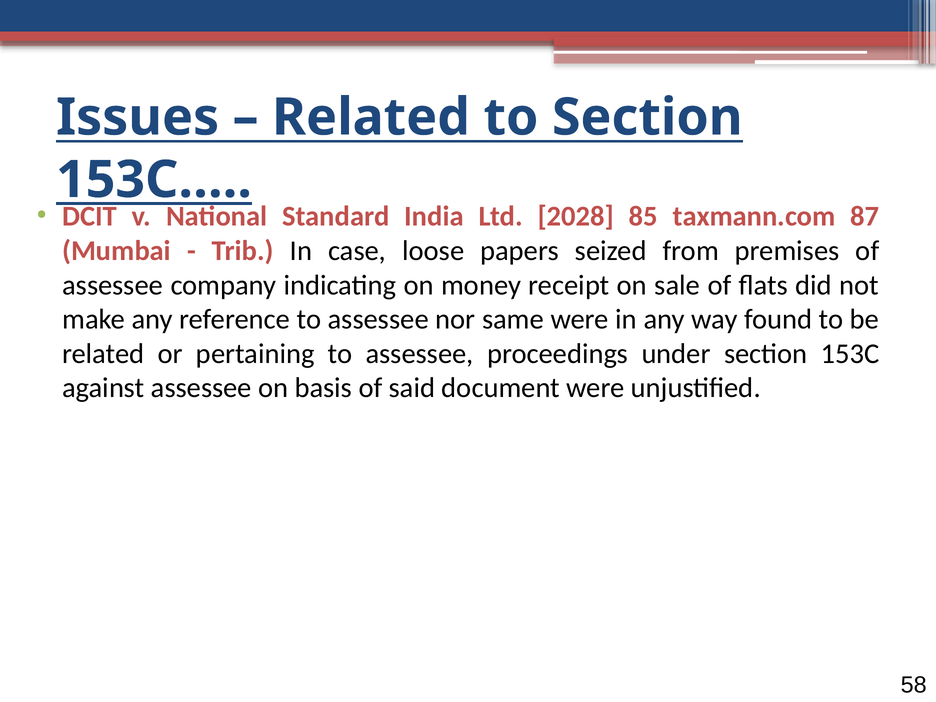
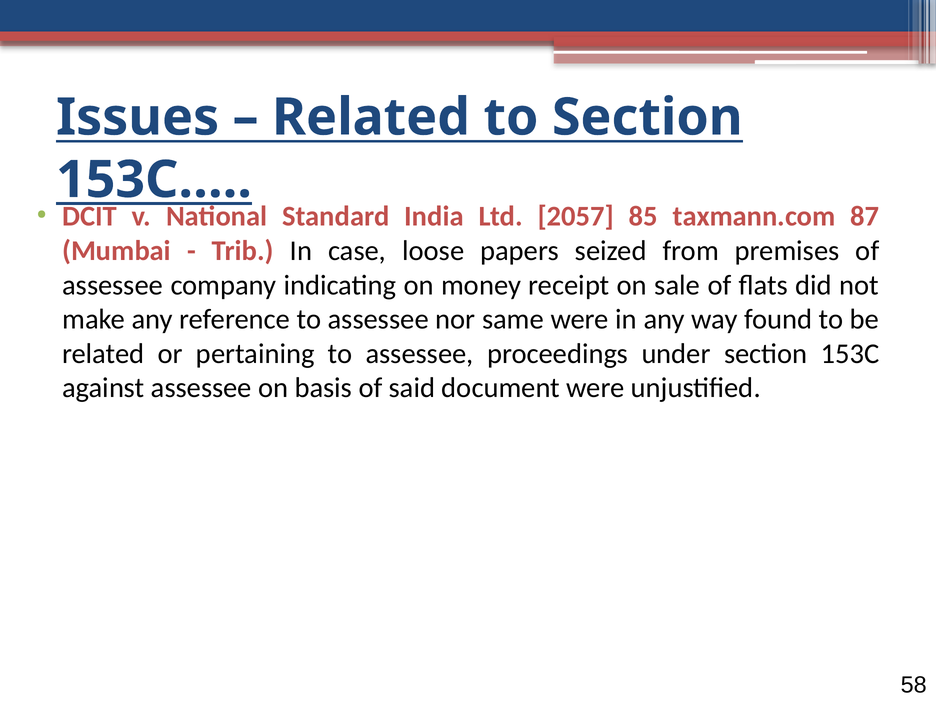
2028: 2028 -> 2057
